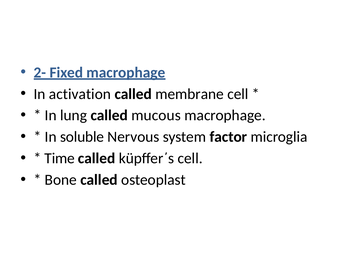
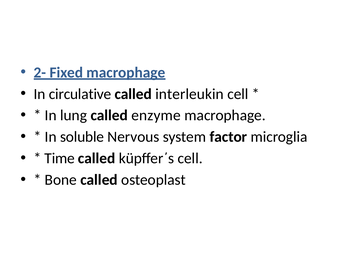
activation: activation -> circulative
membrane: membrane -> interleukin
mucous: mucous -> enzyme
